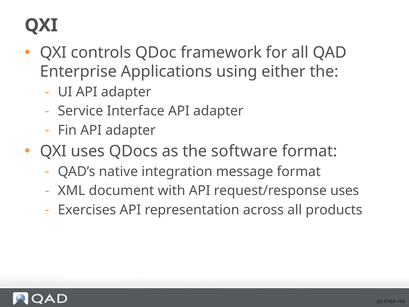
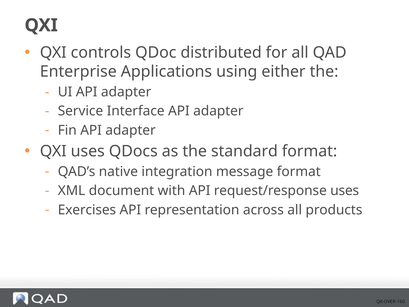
framework: framework -> distributed
software: software -> standard
